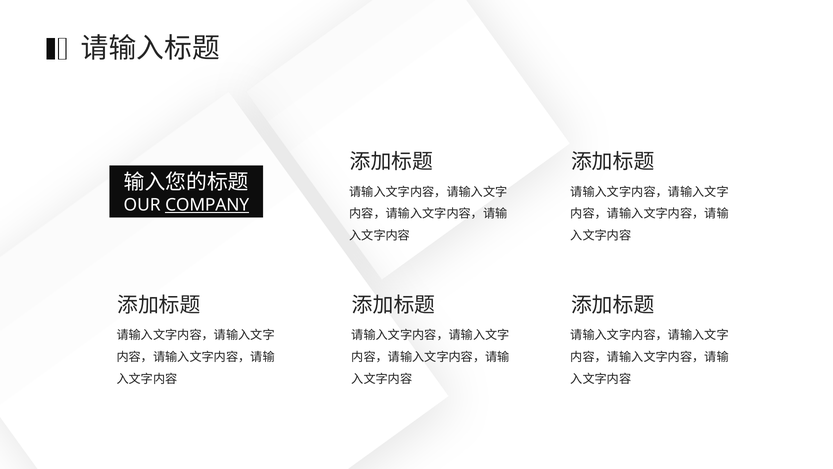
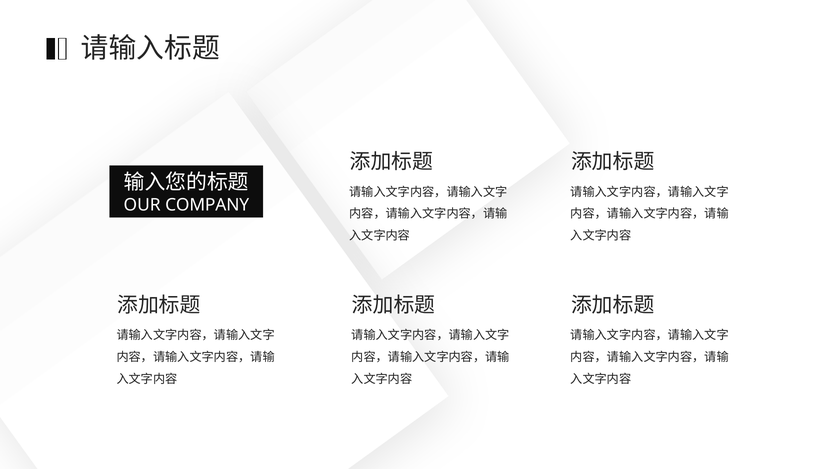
COMPANY underline: present -> none
